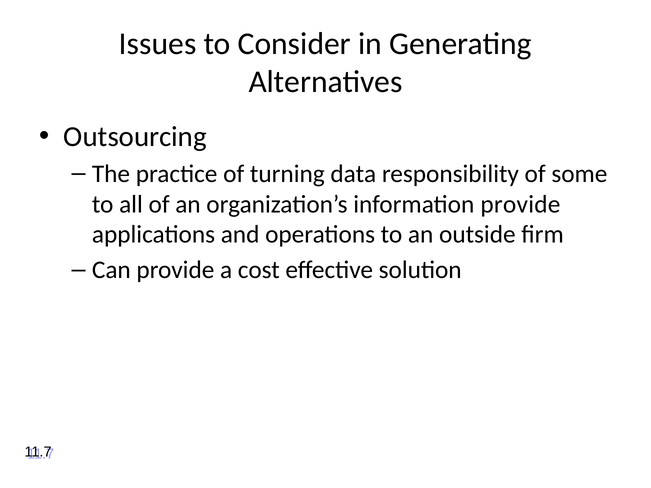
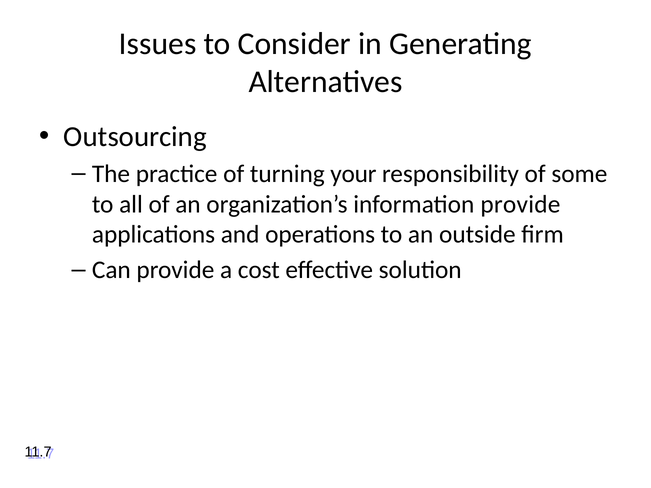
data: data -> your
